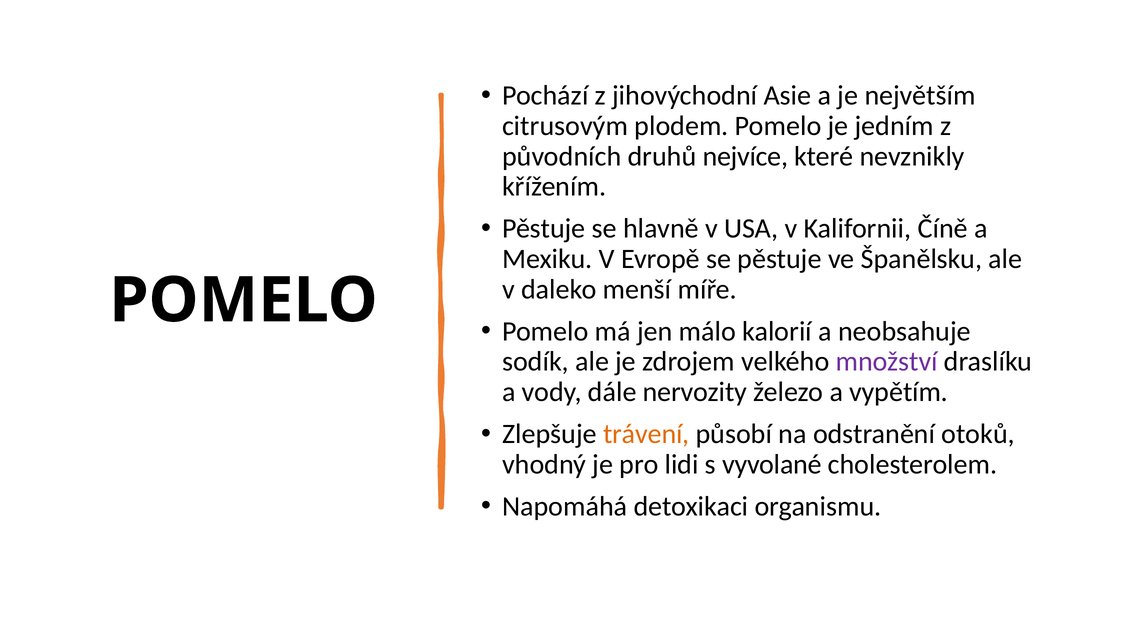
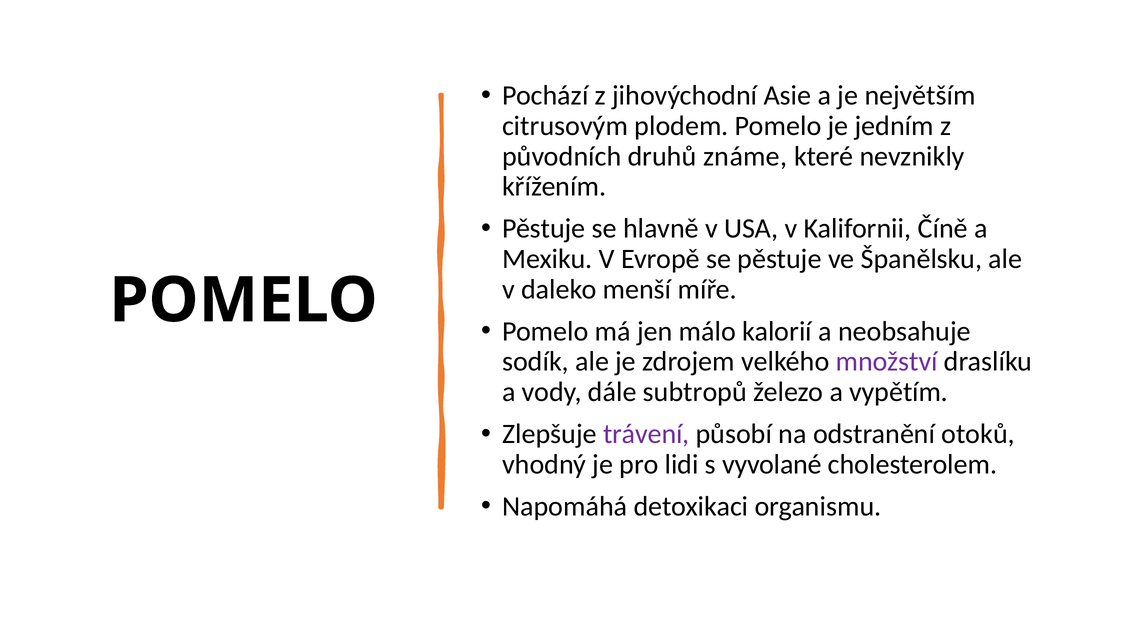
nejvíce: nejvíce -> známe
nervozity: nervozity -> subtropů
trávení colour: orange -> purple
